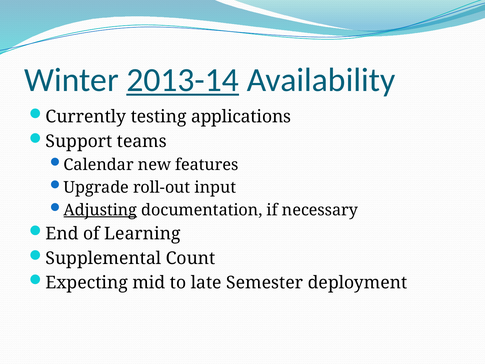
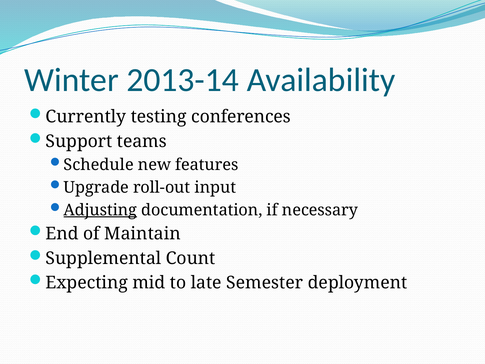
2013-14 underline: present -> none
applications: applications -> conferences
Calendar: Calendar -> Schedule
Learning: Learning -> Maintain
